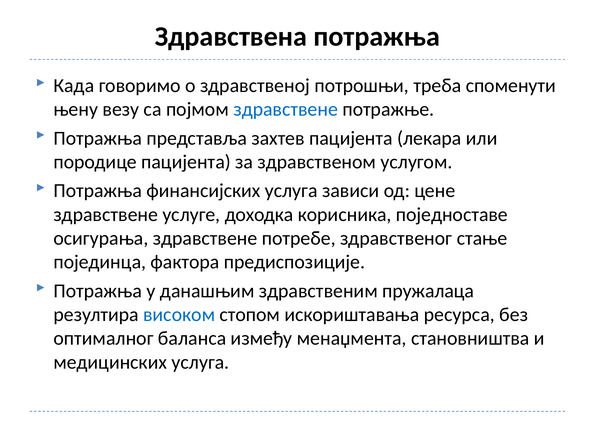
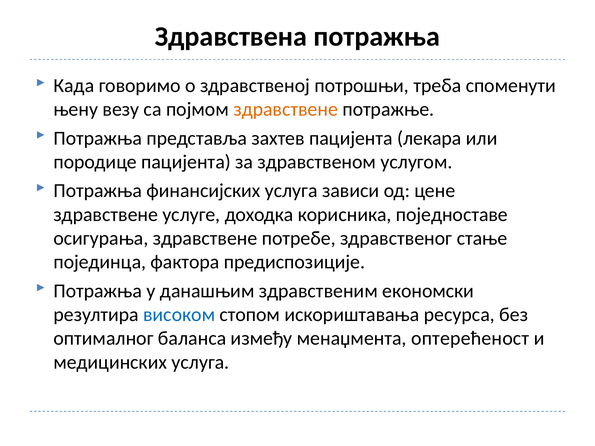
здравствене at (286, 109) colour: blue -> orange
пружалаца: пружалаца -> економски
становништва: становништва -> оптерећеност
